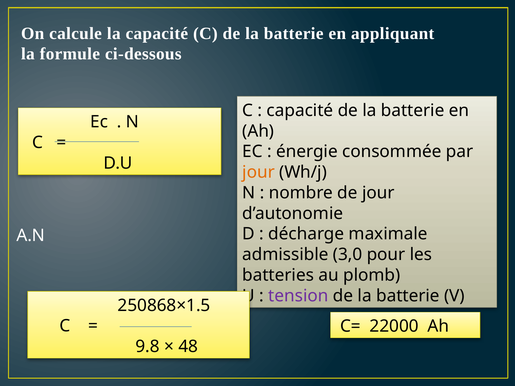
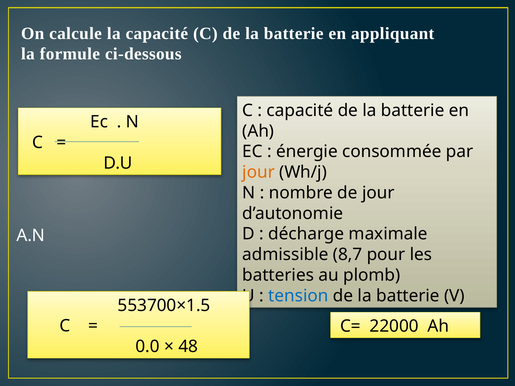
3,0: 3,0 -> 8,7
tension colour: purple -> blue
250868×1.5: 250868×1.5 -> 553700×1.5
9.8: 9.8 -> 0.0
